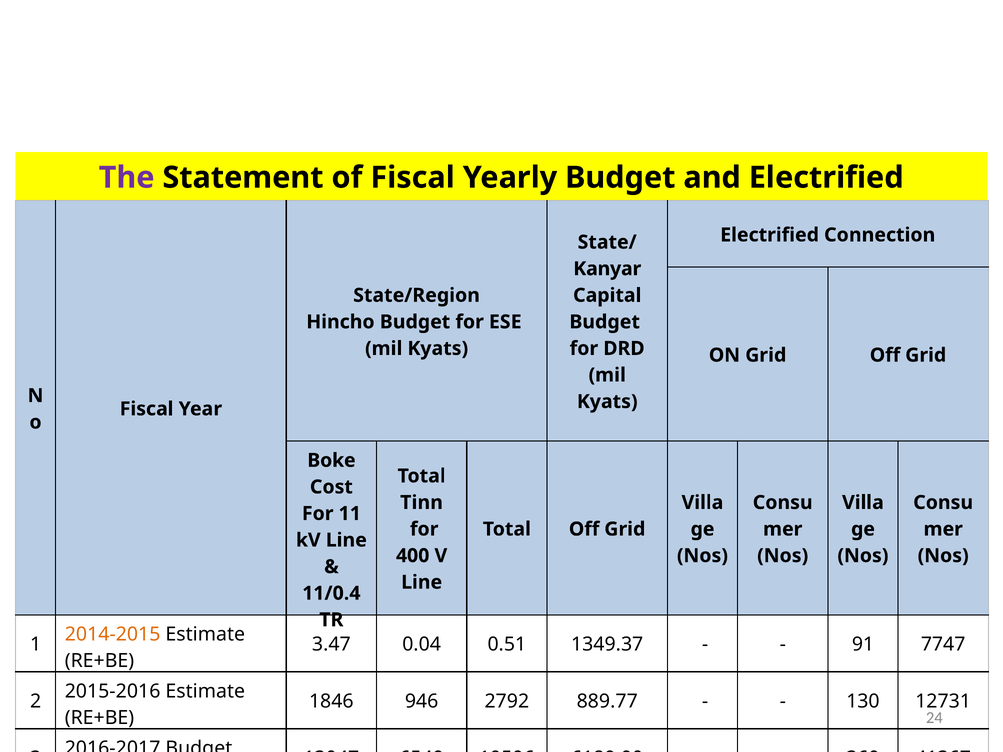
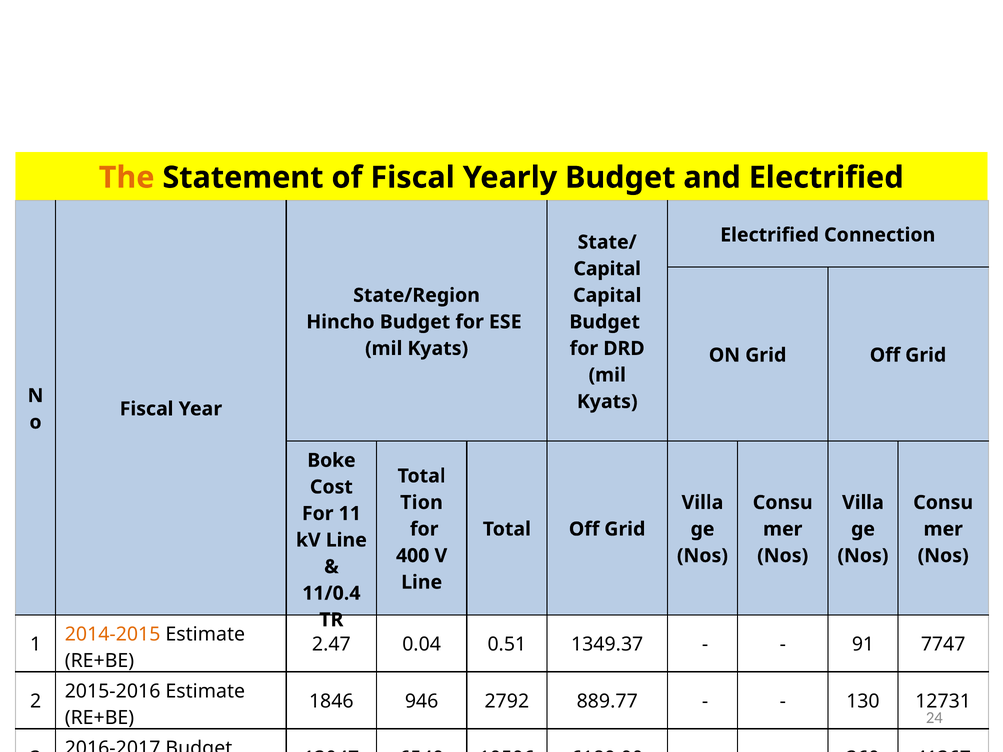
The colour: purple -> orange
Kanyar at (607, 269): Kanyar -> Capital
Tinn: Tinn -> Tion
3.47: 3.47 -> 2.47
